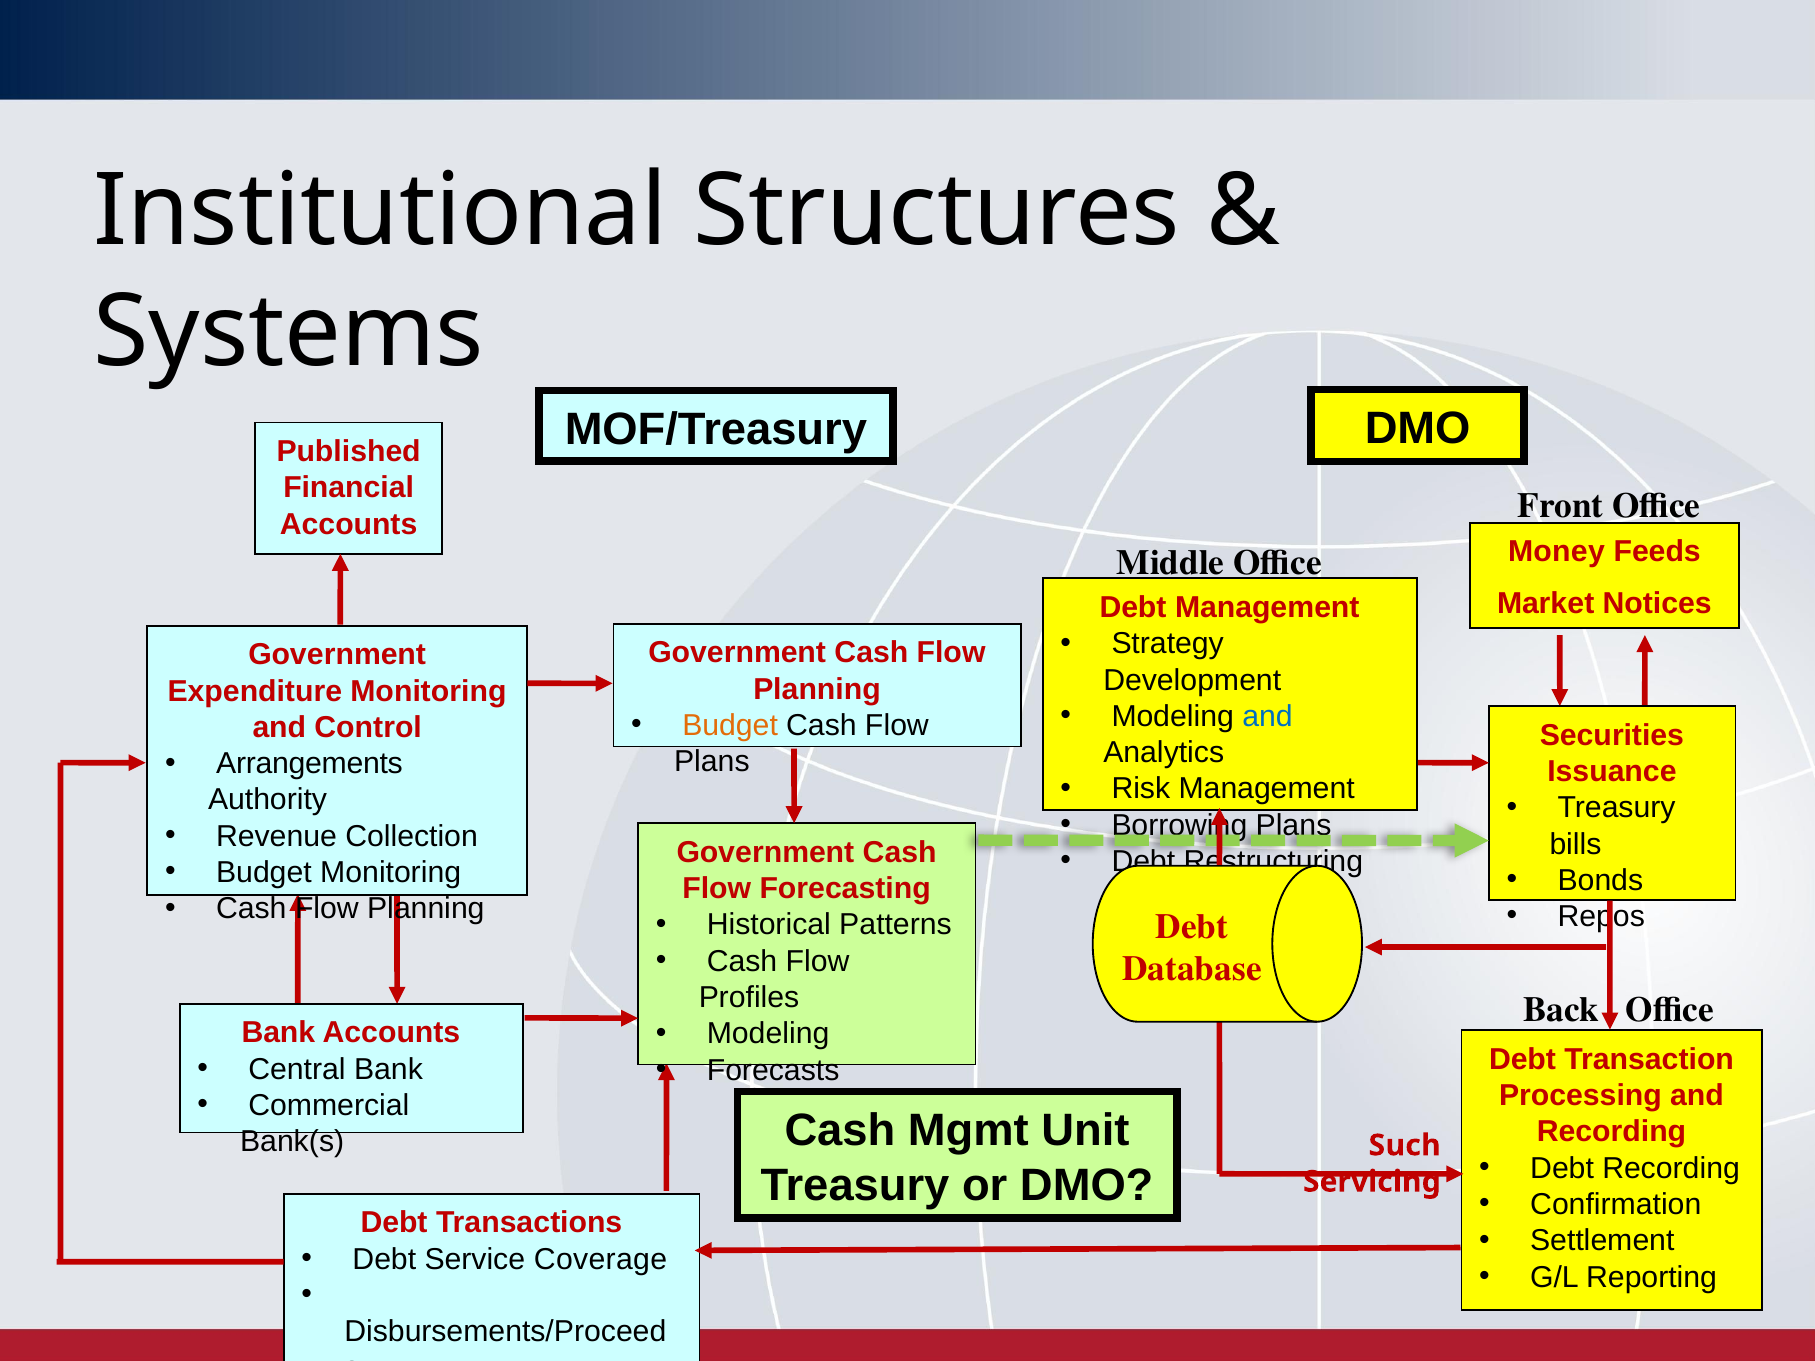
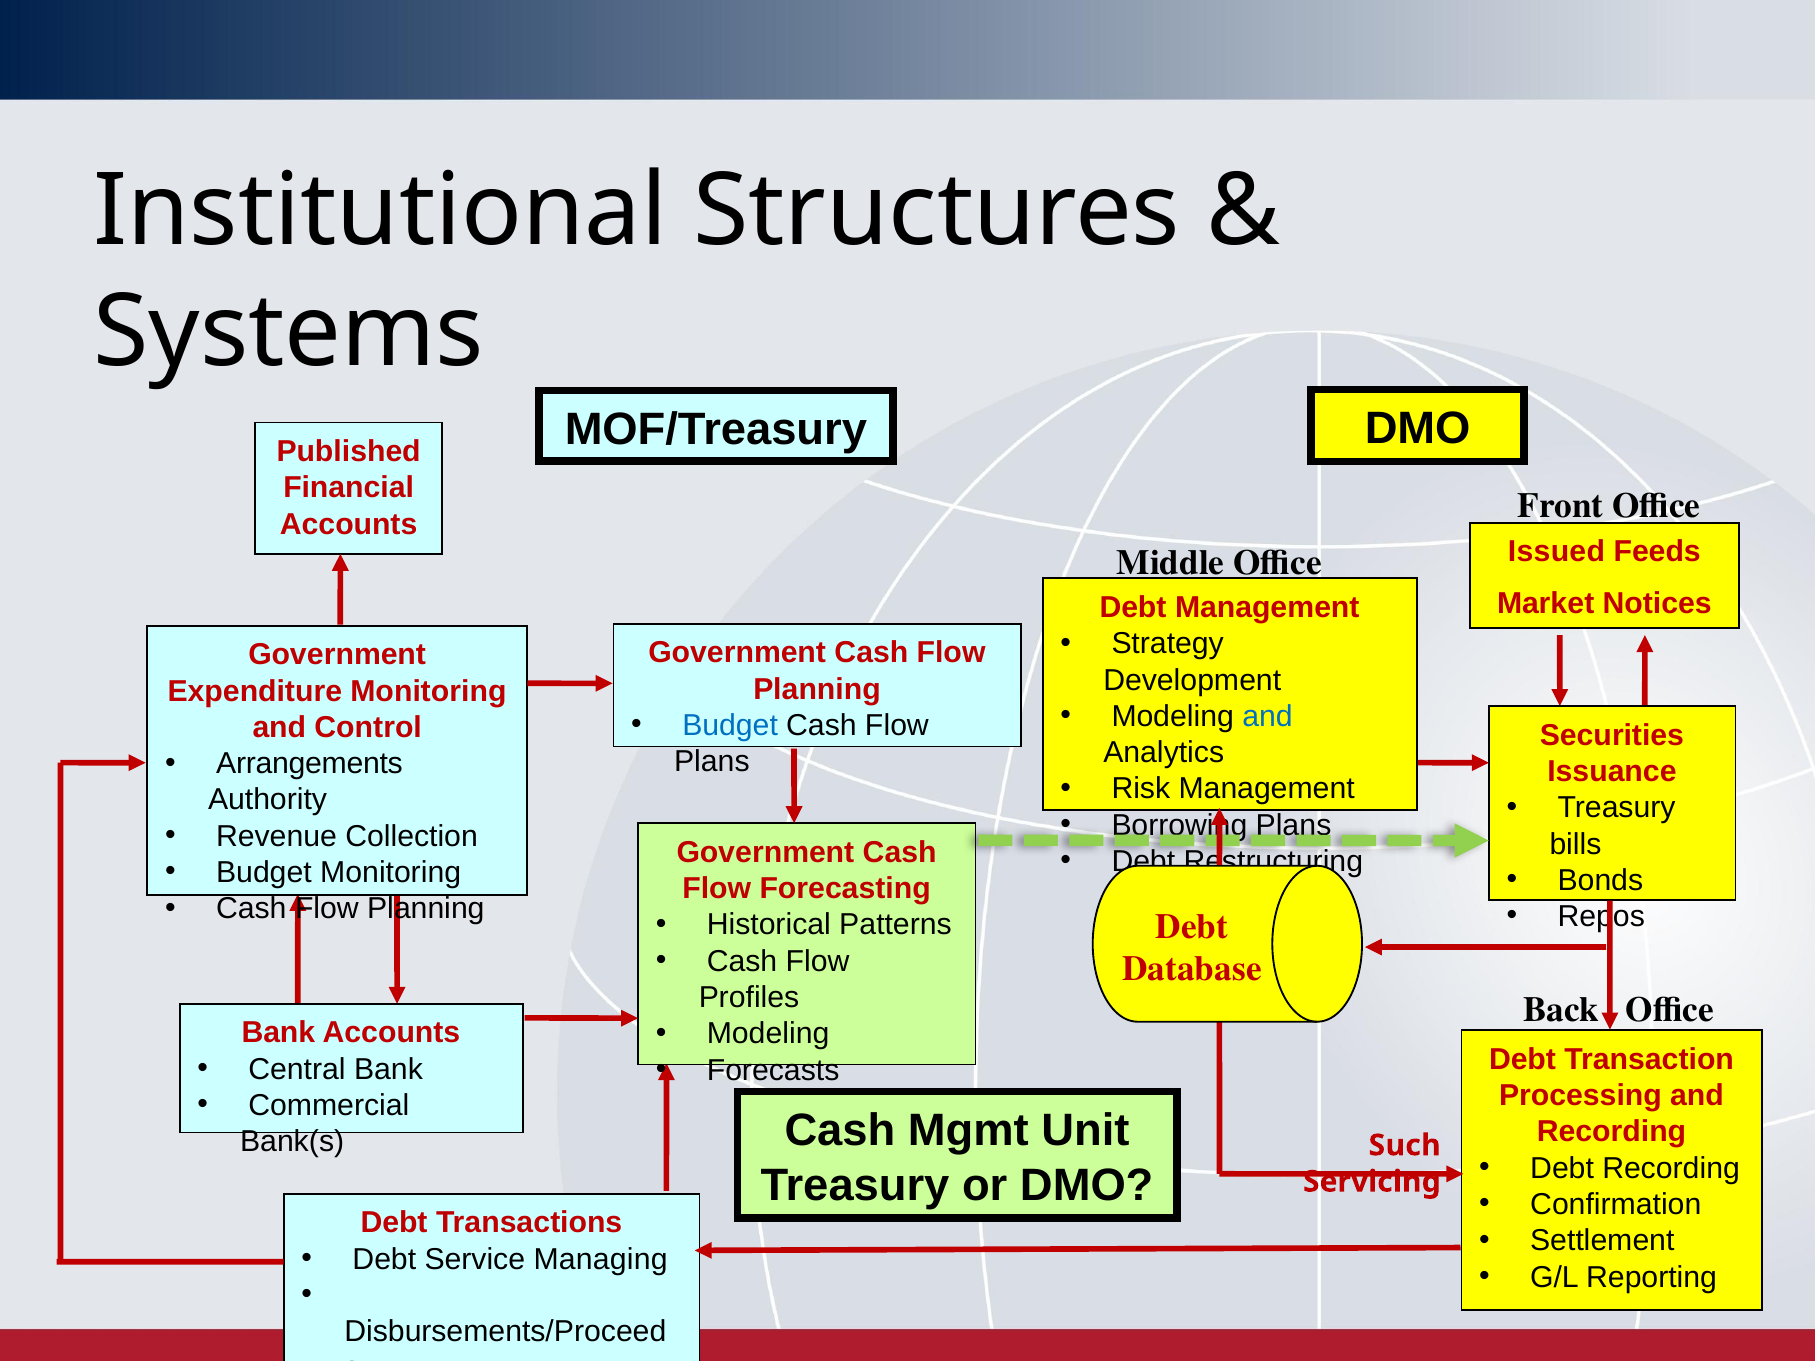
Money: Money -> Issued
Budget at (730, 726) colour: orange -> blue
Coverage: Coverage -> Managing
